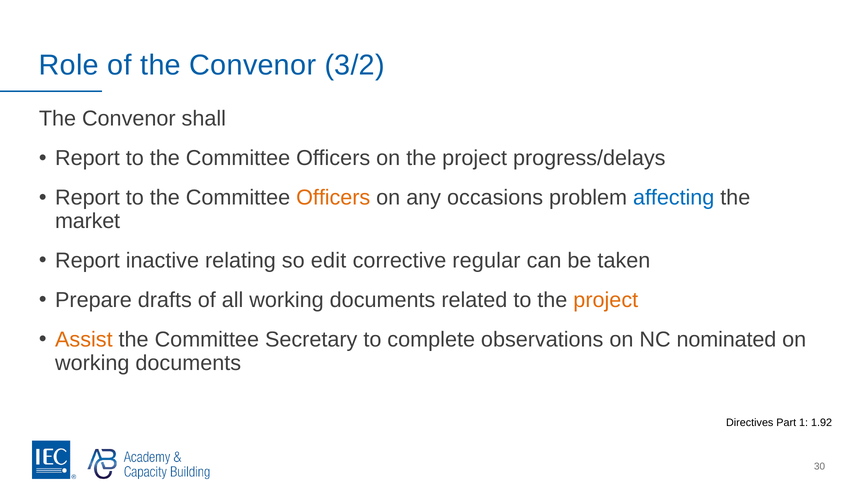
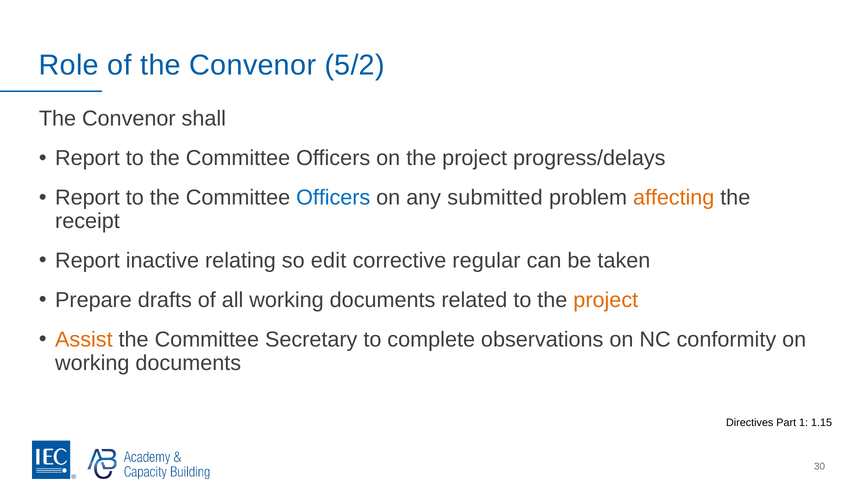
3/2: 3/2 -> 5/2
Officers at (333, 198) colour: orange -> blue
occasions: occasions -> submitted
affecting colour: blue -> orange
market: market -> receipt
nominated: nominated -> conformity
1.92: 1.92 -> 1.15
